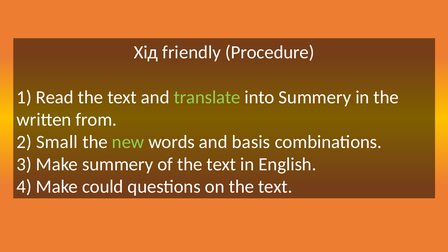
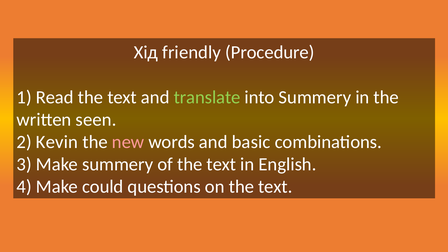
from: from -> seen
Small: Small -> Kevin
new colour: light green -> pink
basis: basis -> basic
